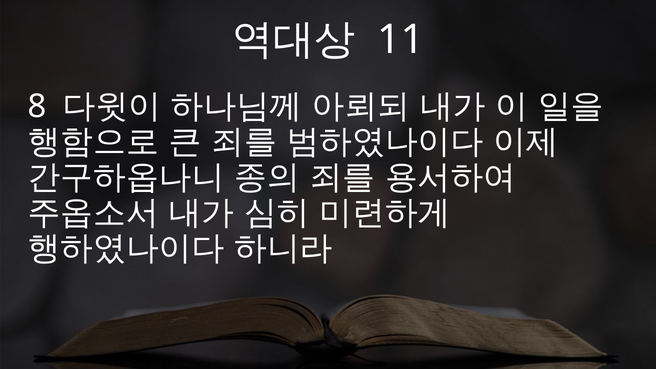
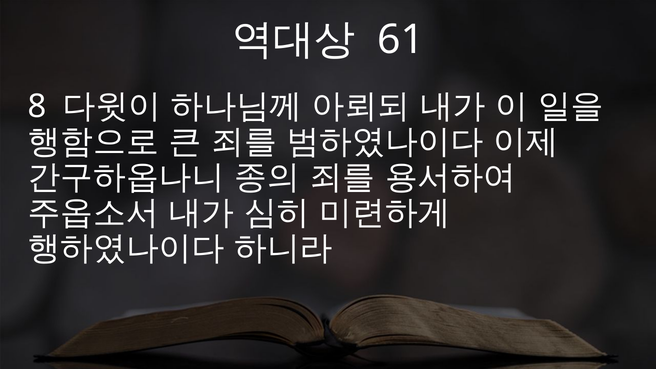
11: 11 -> 61
